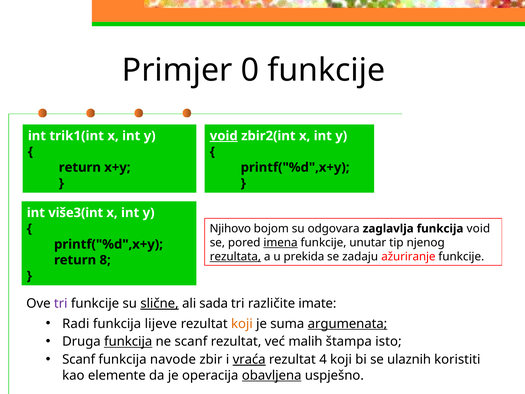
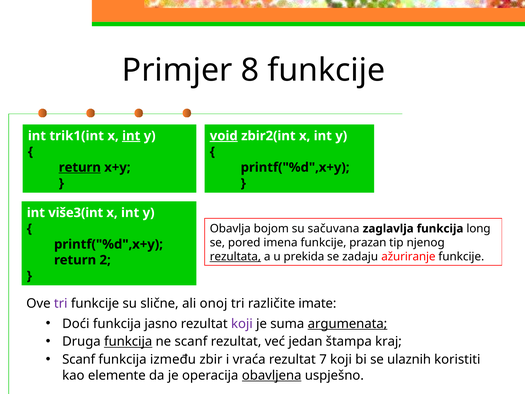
0: 0 -> 8
int at (131, 136) underline: none -> present
return at (80, 167) underline: none -> present
Njihovo: Njihovo -> Obavlja
odgovara: odgovara -> sačuvana
funkcija void: void -> long
imena underline: present -> none
unutar: unutar -> prazan
8: 8 -> 2
slične underline: present -> none
sada: sada -> onoj
Radi: Radi -> Doći
lijeve: lijeve -> jasno
koji at (242, 323) colour: orange -> purple
malih: malih -> jedan
isto: isto -> kraj
navode: navode -> između
vraća underline: present -> none
4: 4 -> 7
